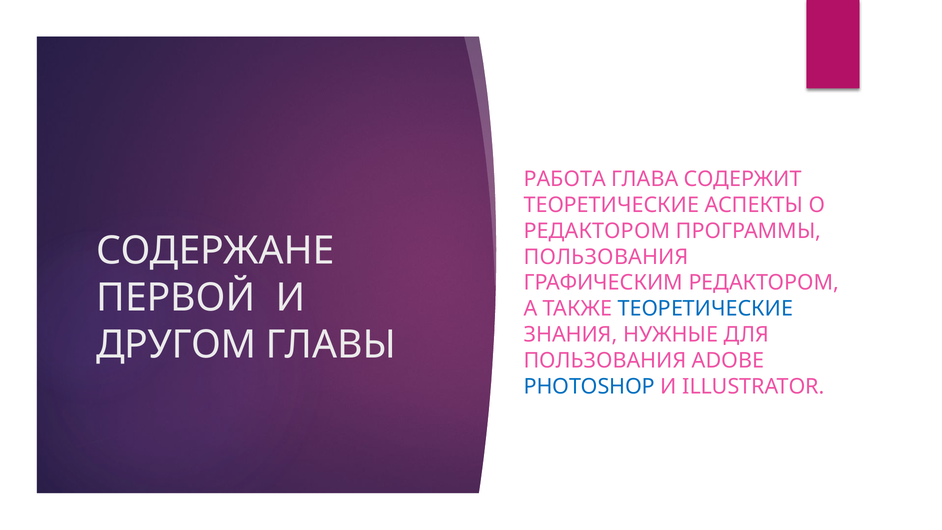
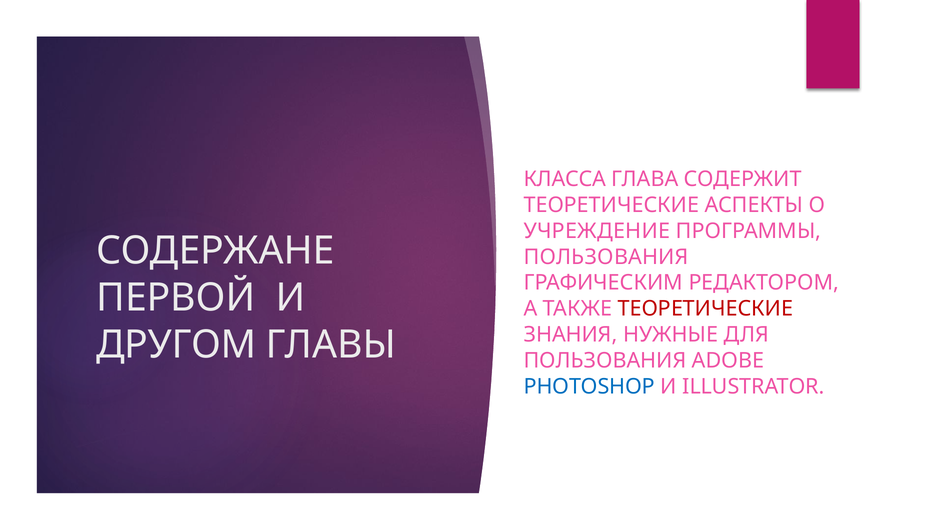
РАБОТА: РАБОТА -> КЛАССА
РЕДАКТОРОМ at (597, 231): РЕДАКТОРОМ -> УЧРЕЖДЕНИЕ
ТЕОРЕТИЧЕСКИЕ at (705, 309) colour: blue -> red
